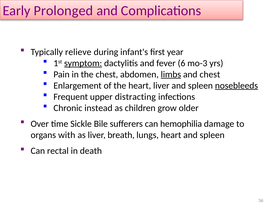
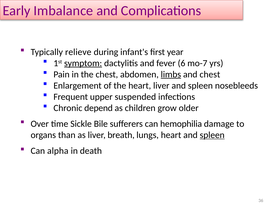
Prolonged: Prolonged -> Imbalance
mo-3: mo-3 -> mo-7
nosebleeds underline: present -> none
distracting: distracting -> suspended
instead: instead -> depend
with: with -> than
spleen at (212, 135) underline: none -> present
rectal: rectal -> alpha
